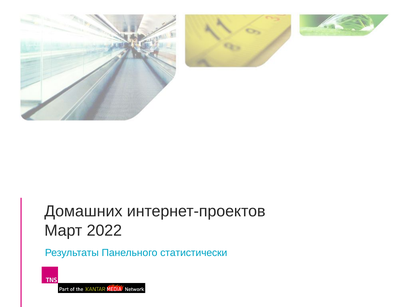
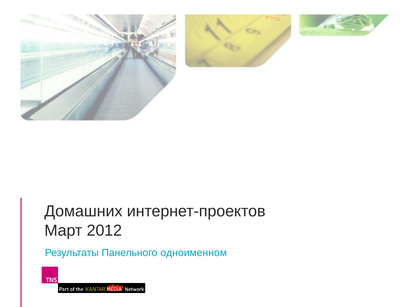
2022: 2022 -> 2012
статистически: статистически -> одноименном
